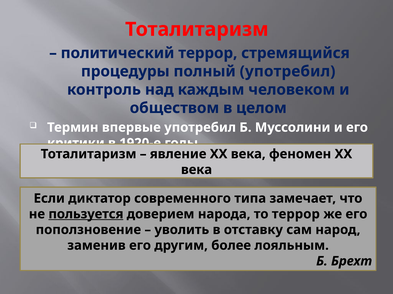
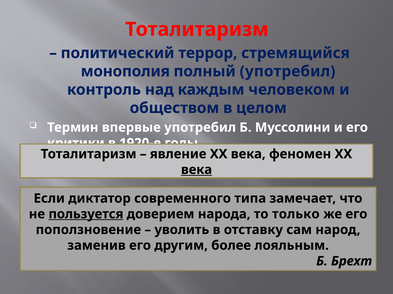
процедуры: процедуры -> монополия
века at (197, 170) underline: none -> present
то террор: террор -> только
